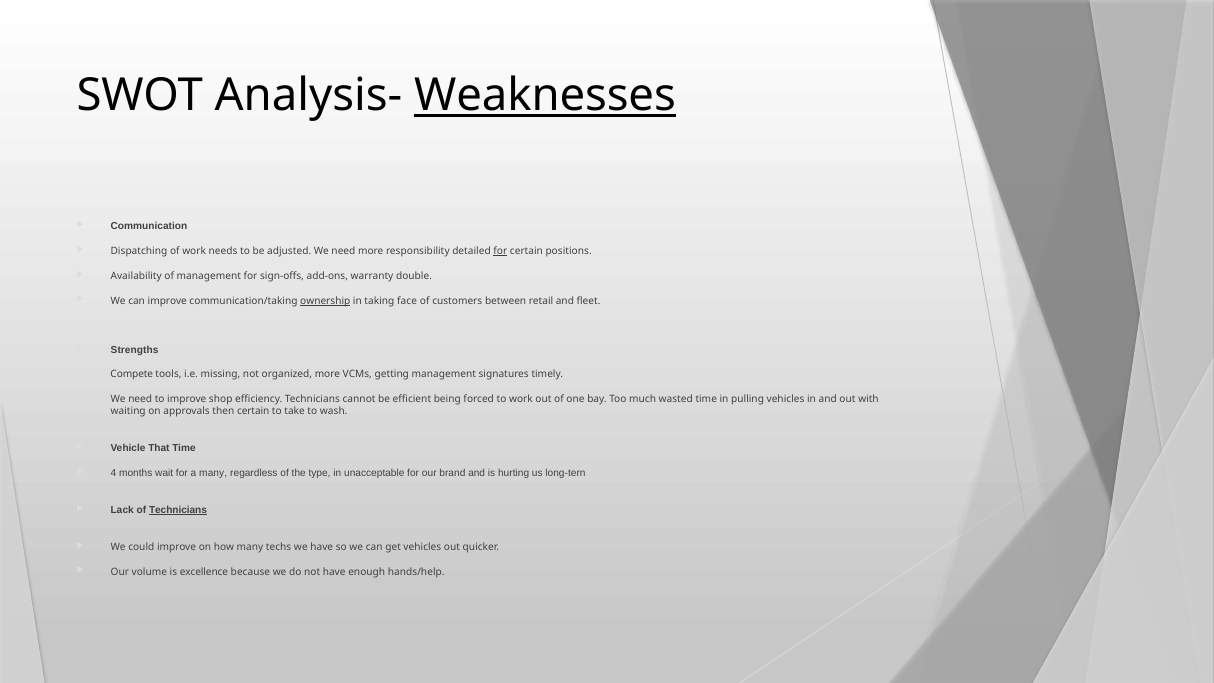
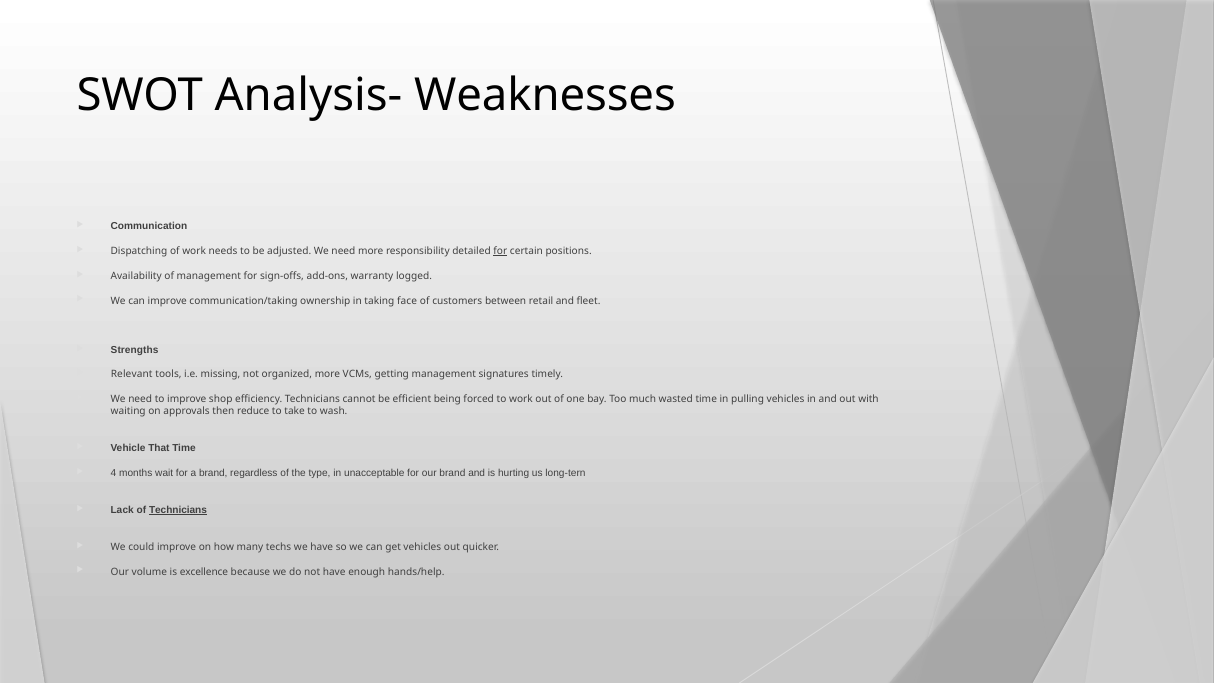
Weaknesses underline: present -> none
double: double -> logged
ownership underline: present -> none
Compete: Compete -> Relevant
then certain: certain -> reduce
a many: many -> brand
